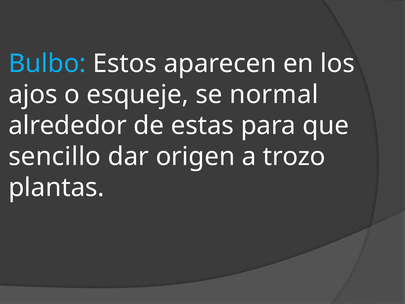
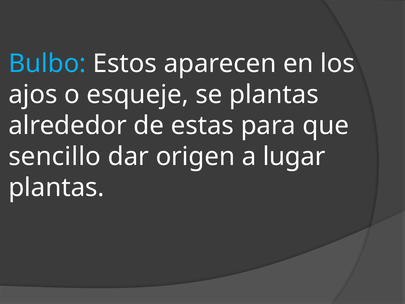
se normal: normal -> plantas
trozo: trozo -> lugar
